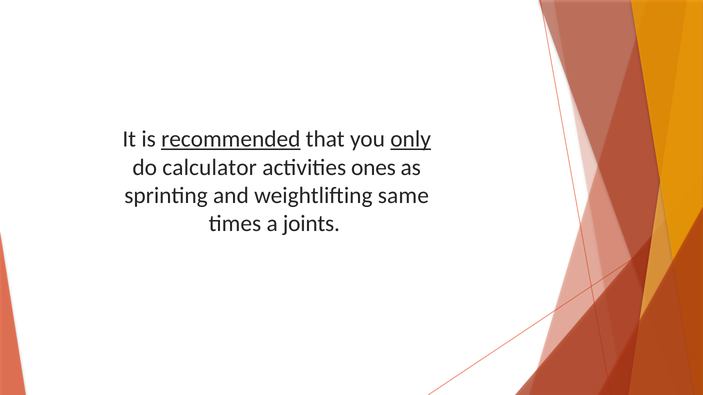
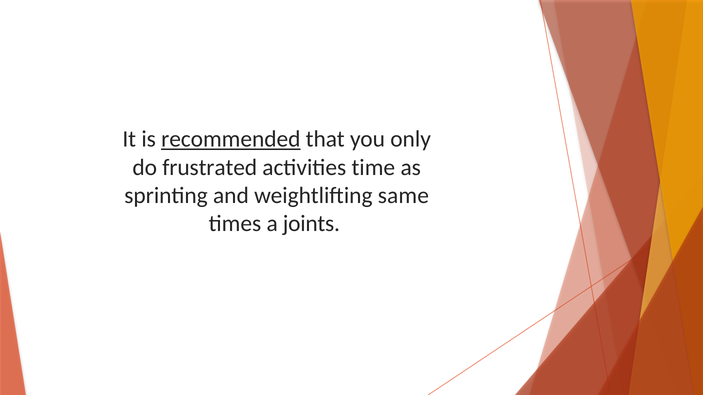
only underline: present -> none
calculator: calculator -> frustrated
ones: ones -> time
